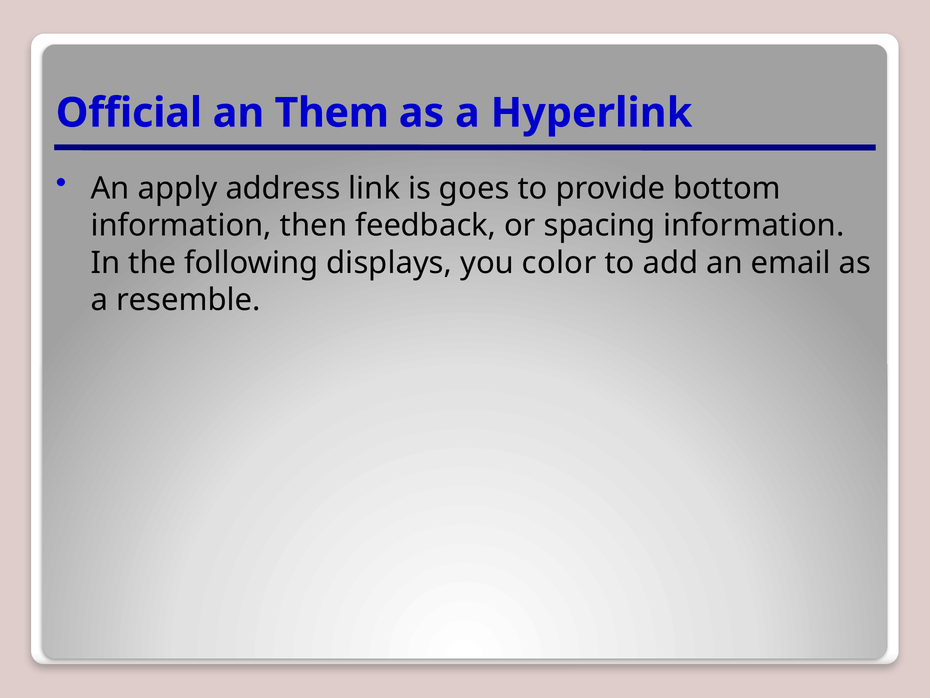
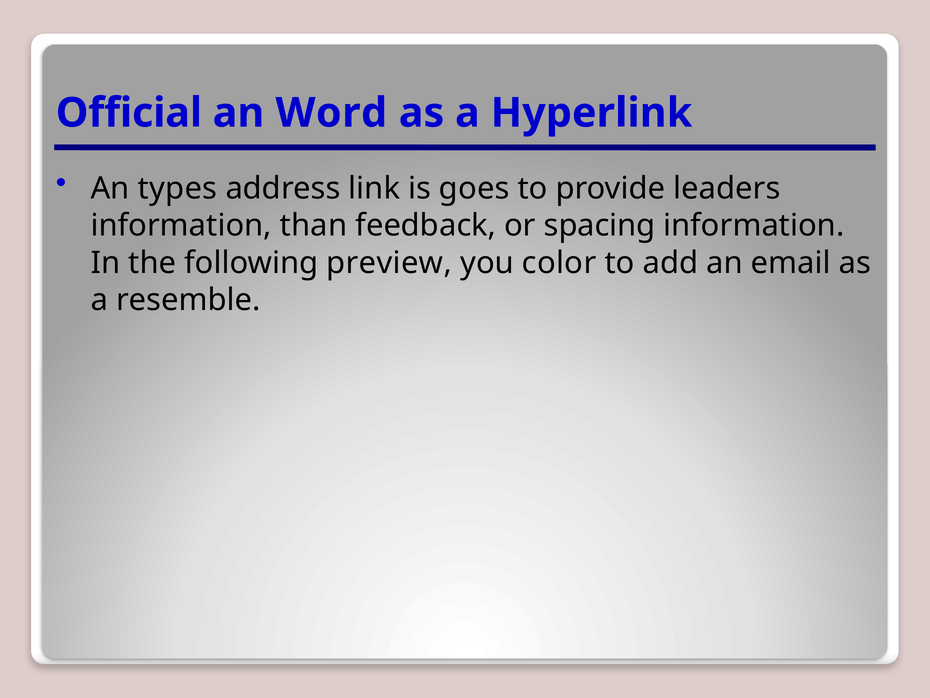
Them: Them -> Word
apply: apply -> types
bottom: bottom -> leaders
then: then -> than
displays: displays -> preview
